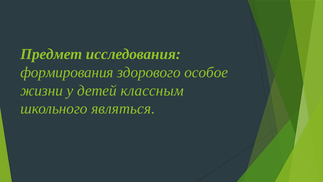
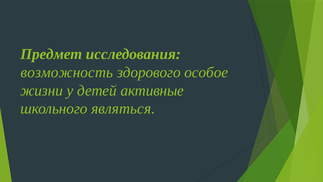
формирования: формирования -> возможность
классным: классным -> активные
